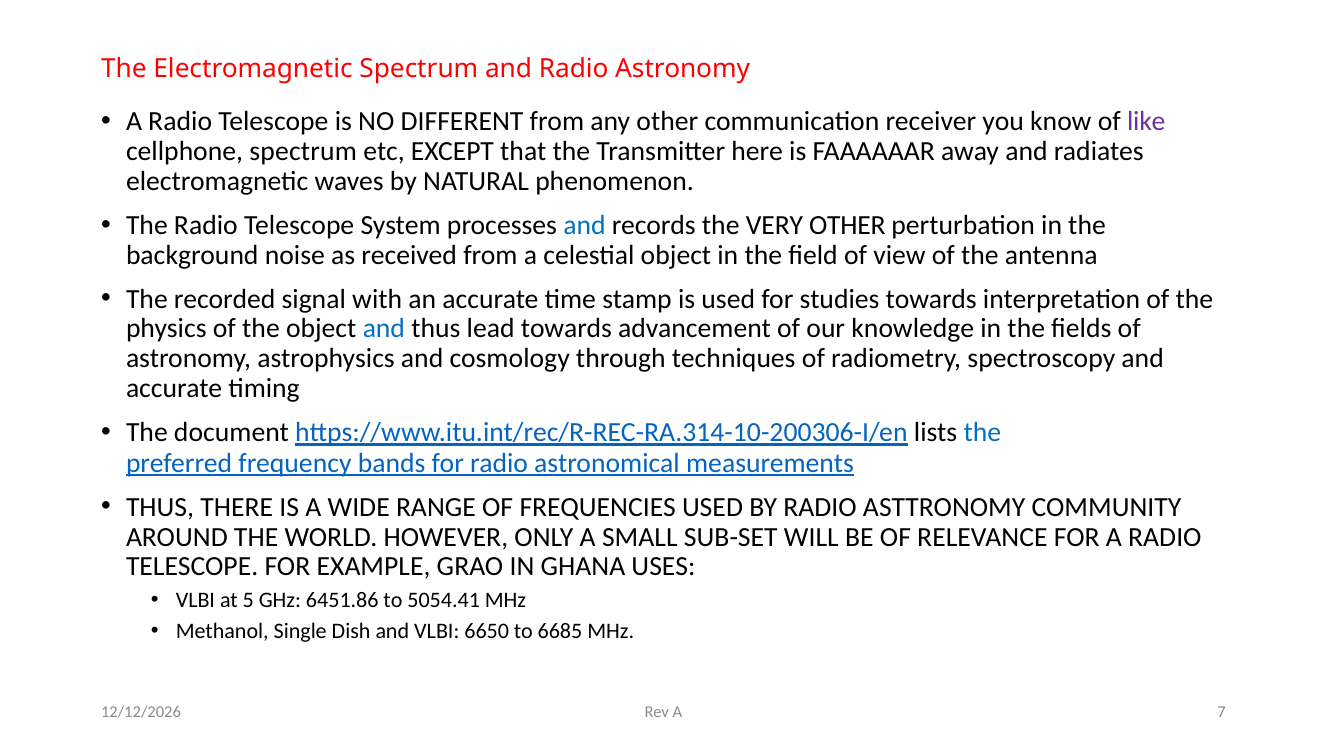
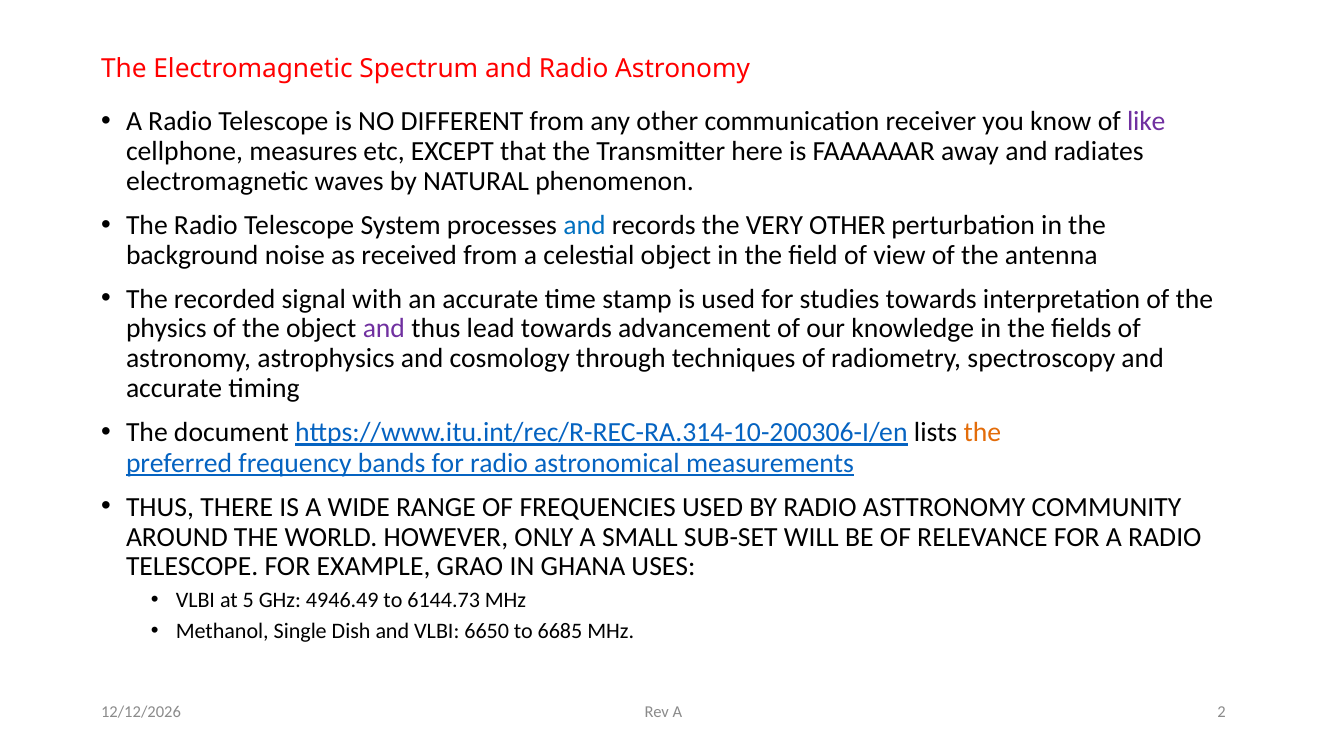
cellphone spectrum: spectrum -> measures
and at (384, 329) colour: blue -> purple
the at (982, 433) colour: blue -> orange
6451.86: 6451.86 -> 4946.49
5054.41: 5054.41 -> 6144.73
7: 7 -> 2
